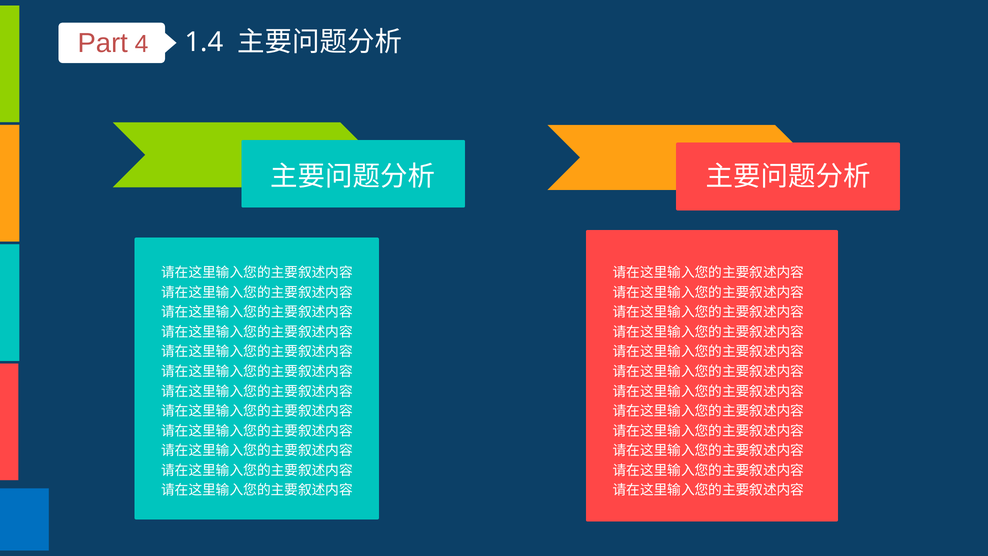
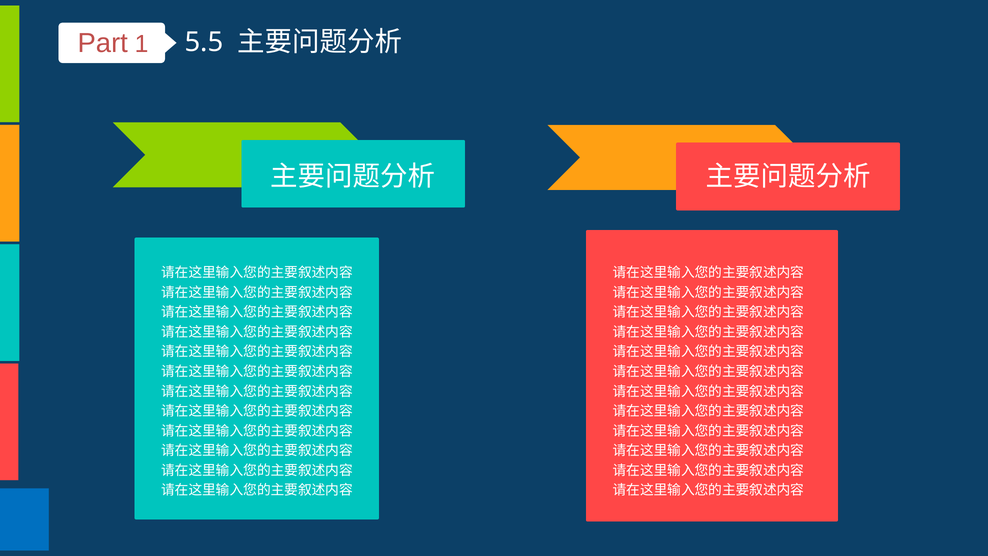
4: 4 -> 1
1.4: 1.4 -> 5.5
